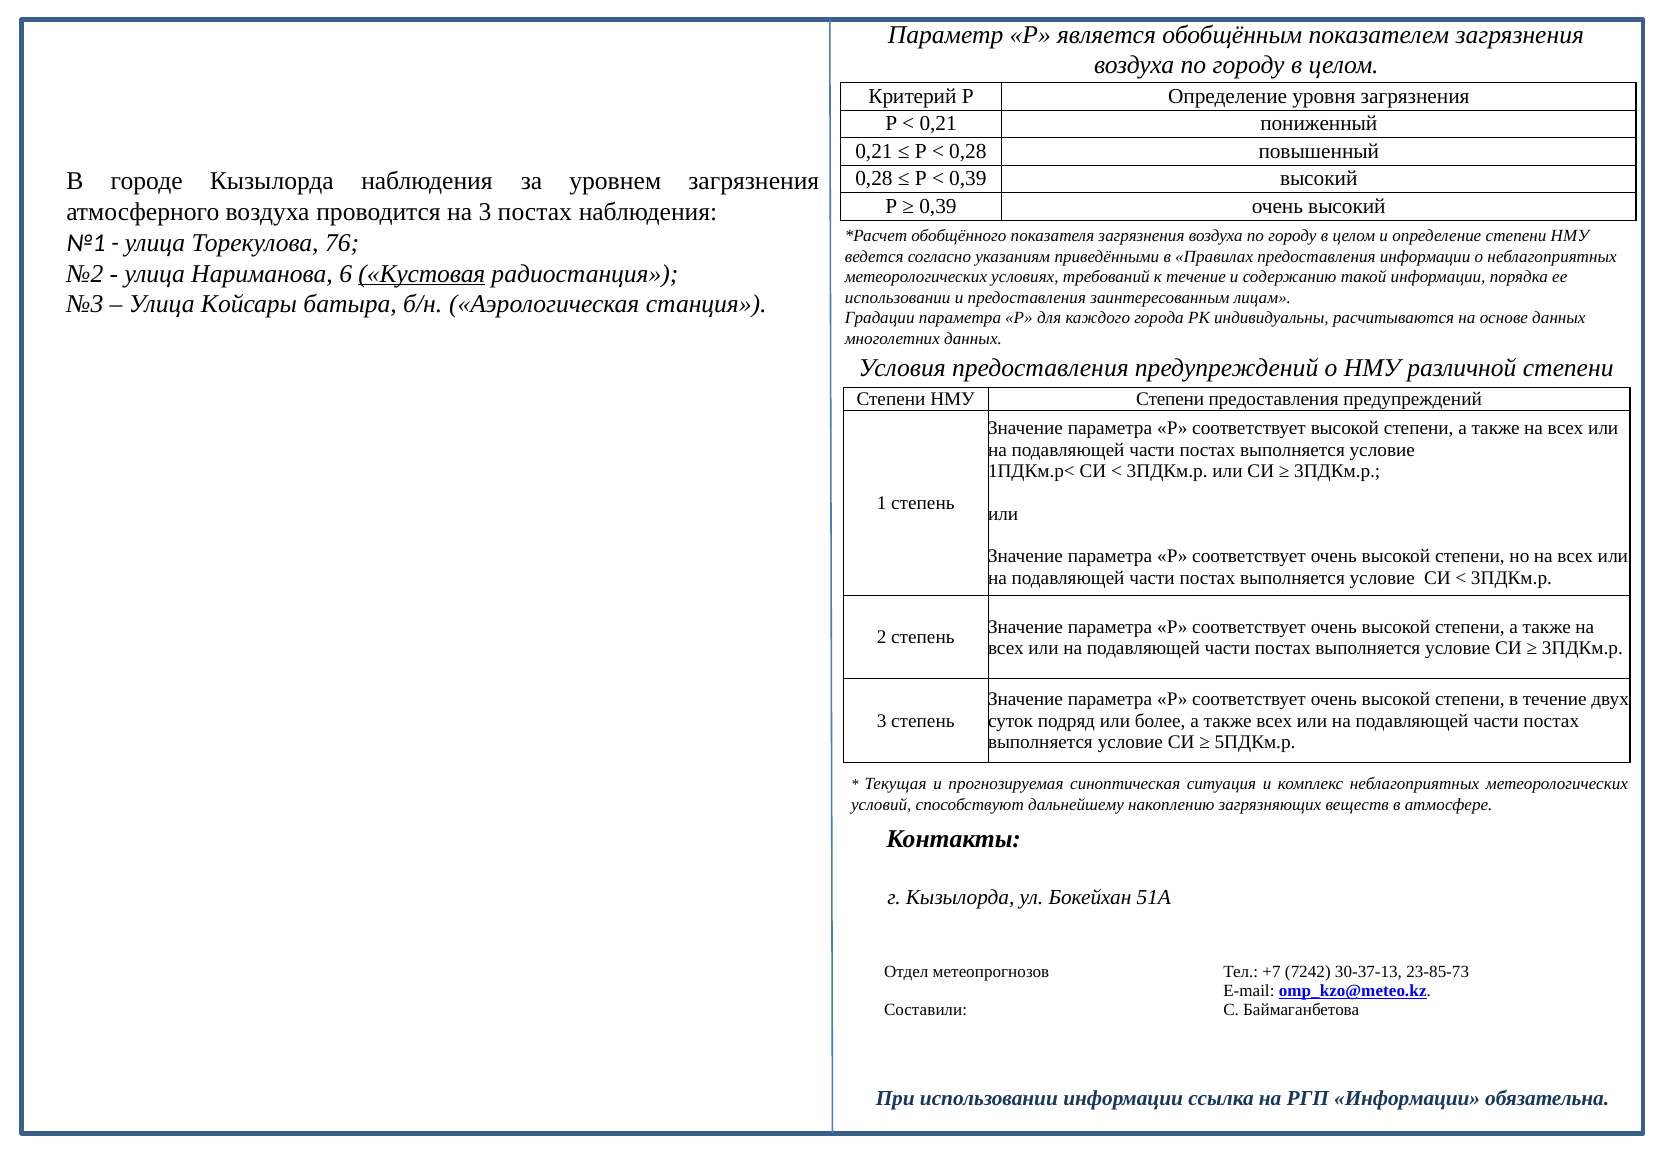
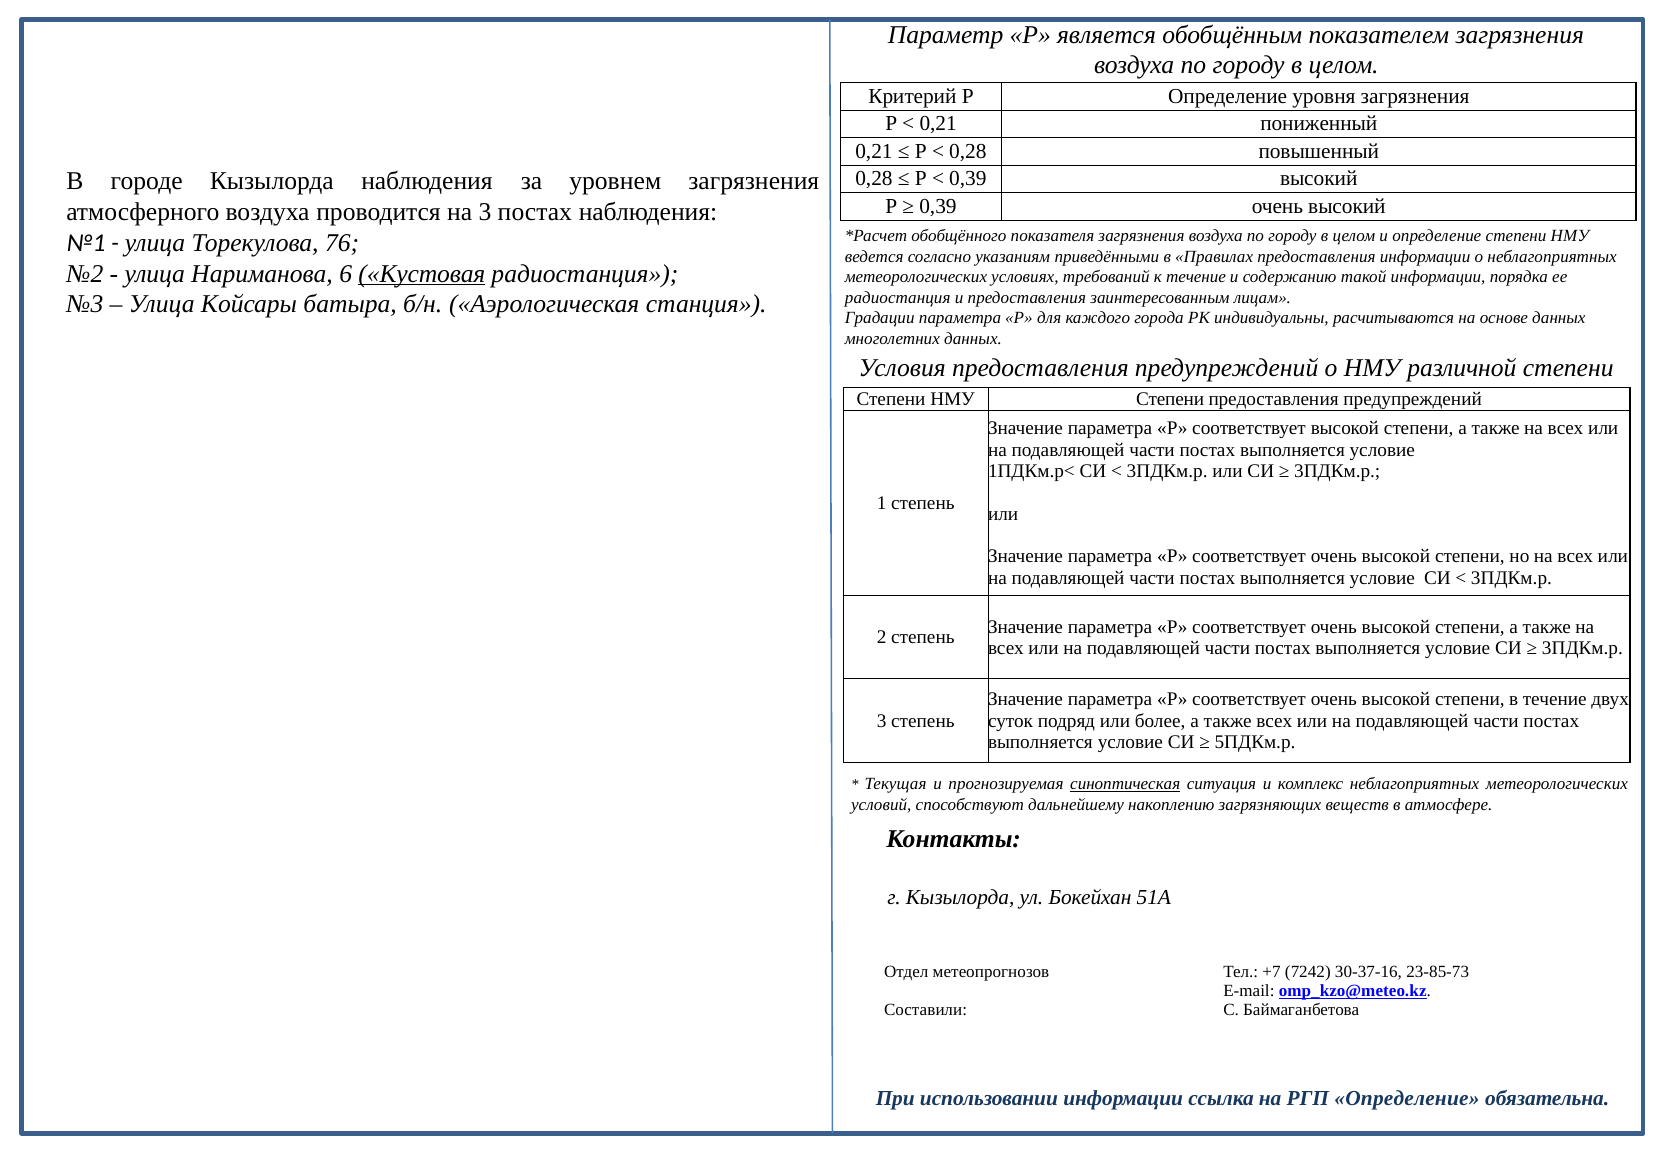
использовании at (898, 297): использовании -> радиостанция
синоптическая underline: none -> present
30-37-13: 30-37-13 -> 30-37-16
РГП Информации: Информации -> Определение
